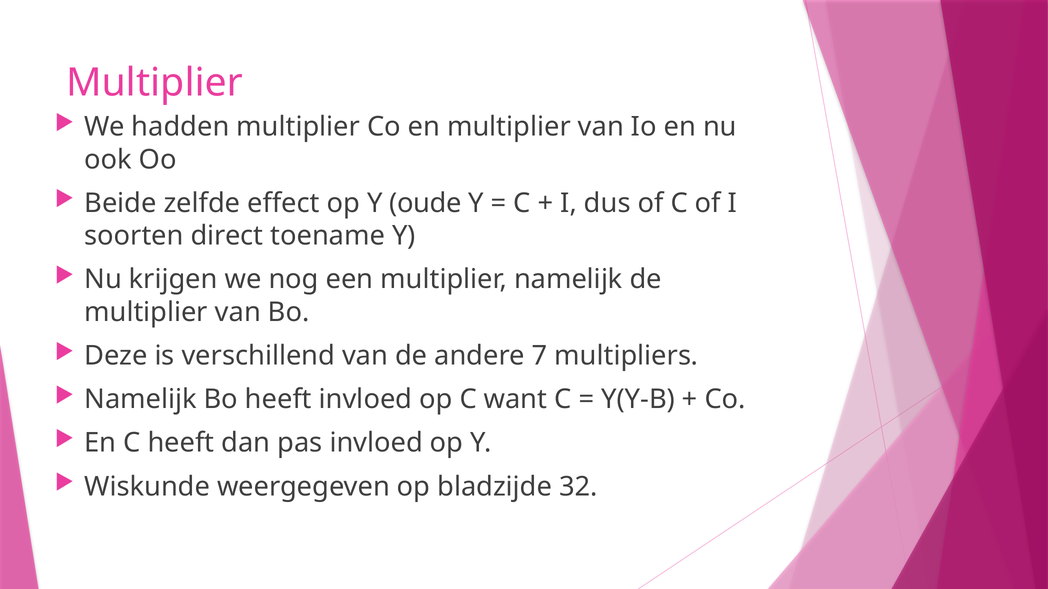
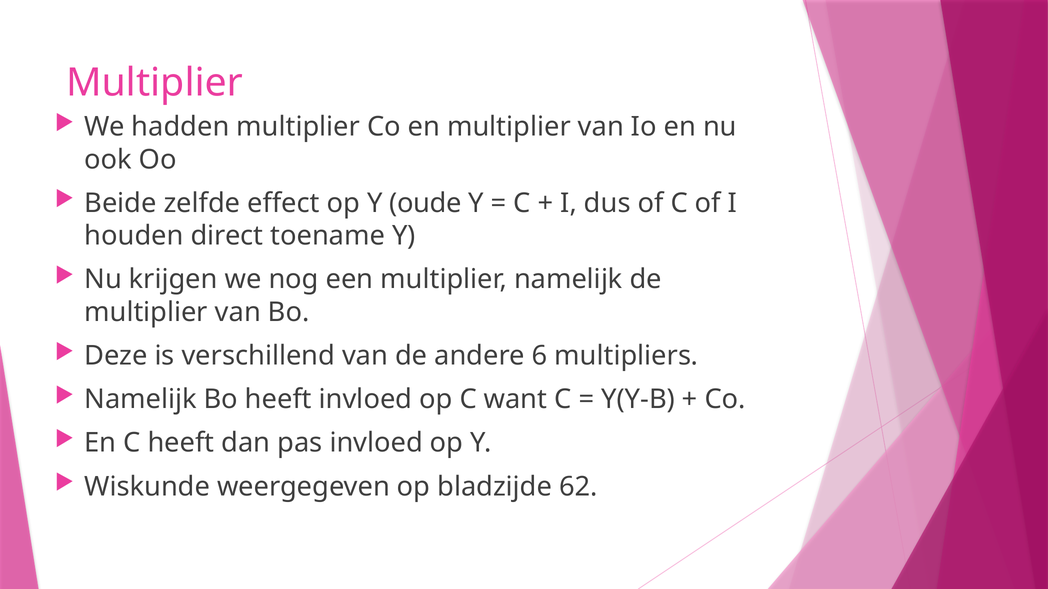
soorten: soorten -> houden
7: 7 -> 6
32: 32 -> 62
